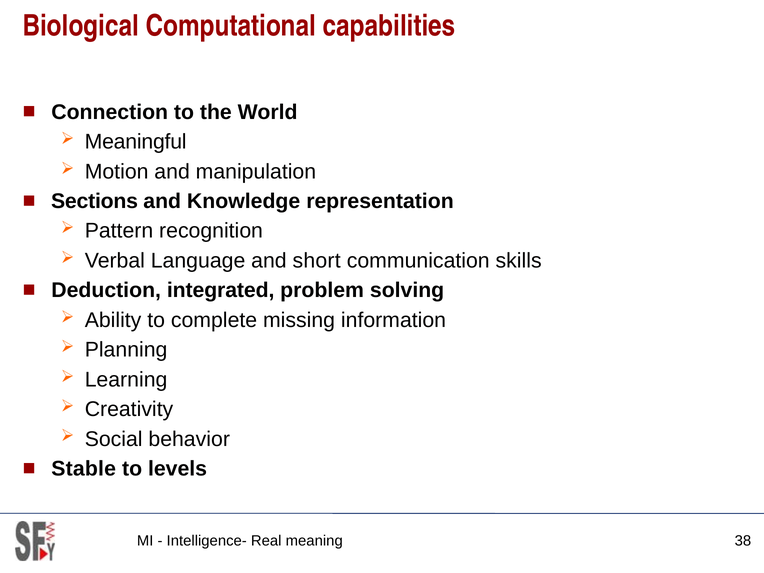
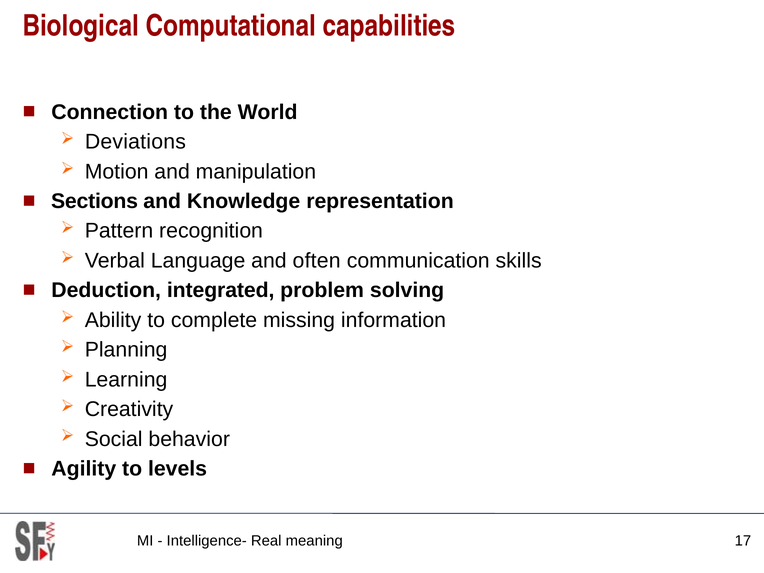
Meaningful: Meaningful -> Deviations
short: short -> often
Stable: Stable -> Agility
38: 38 -> 17
